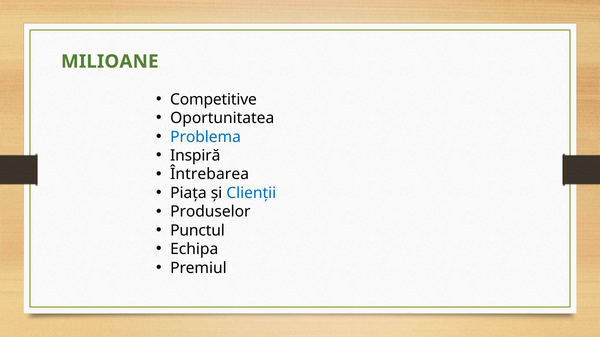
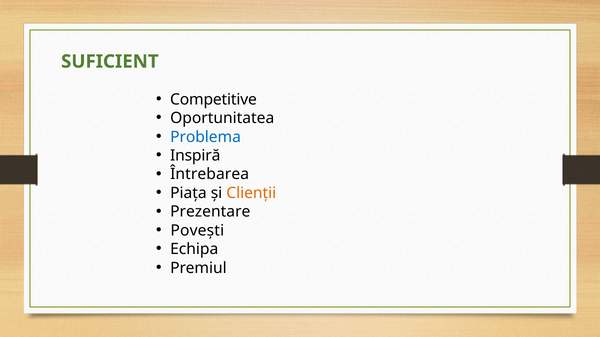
MILIOANE: MILIOANE -> SUFICIENT
Clienții colour: blue -> orange
Produselor: Produselor -> Prezentare
Punctul: Punctul -> Povești
